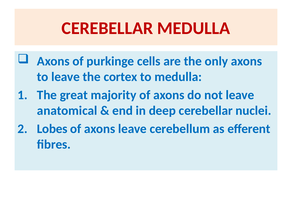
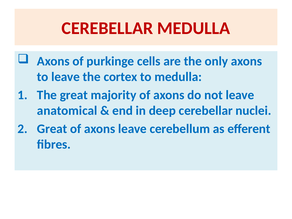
Lobes at (52, 129): Lobes -> Great
